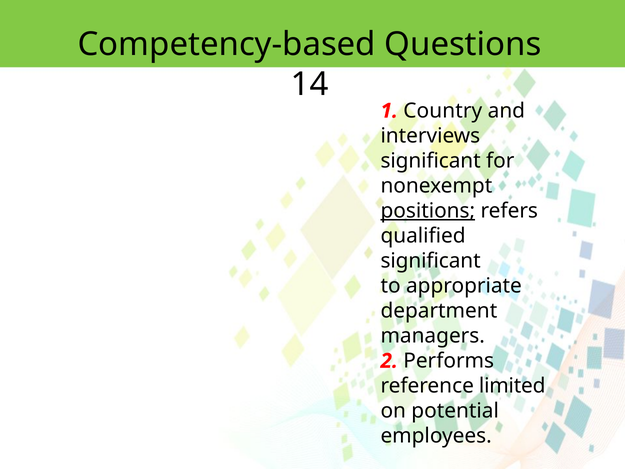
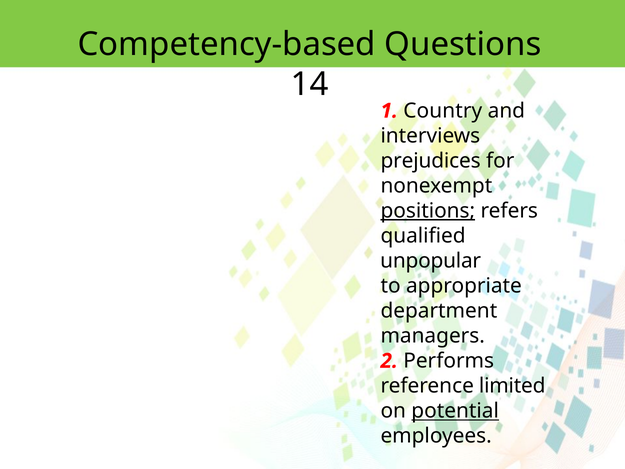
significant at (431, 161): significant -> prejudices
significant at (431, 261): significant -> unpopular
potential underline: none -> present
